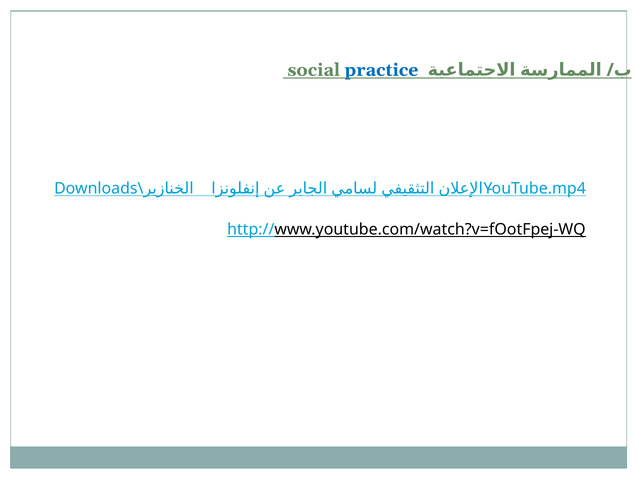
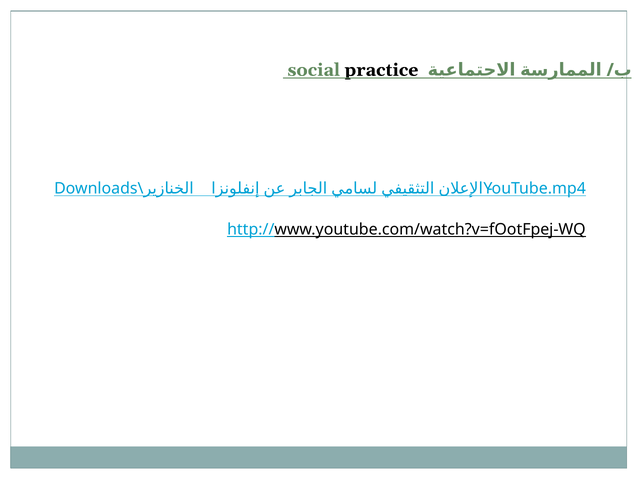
practice colour: blue -> black
